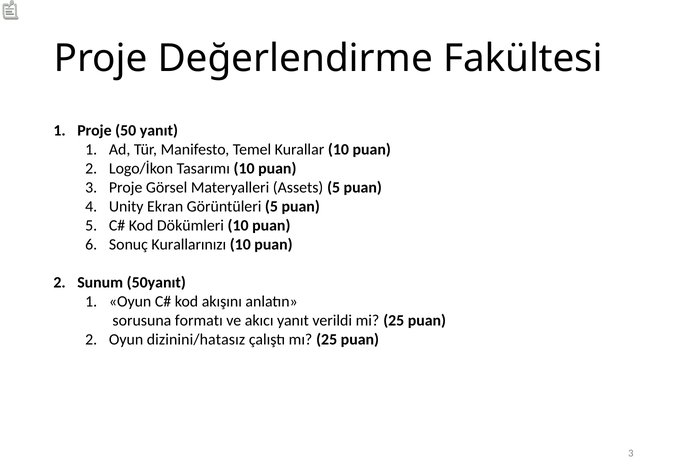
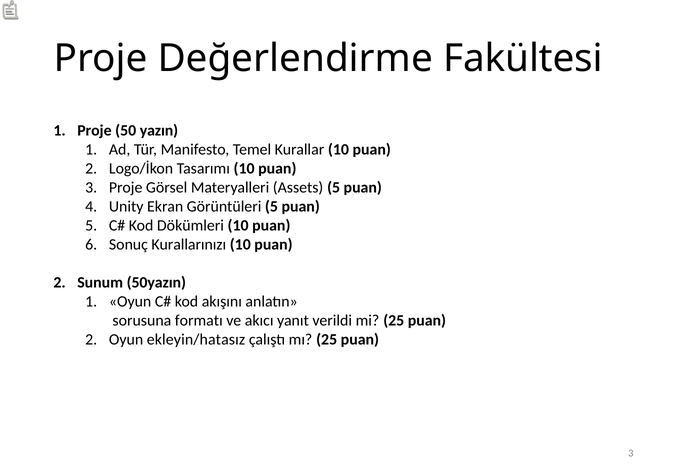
50 yanıt: yanıt -> yazın
50yanıt: 50yanıt -> 50yazın
dizinini/hatasız: dizinini/hatasız -> ekleyin/hatasız
